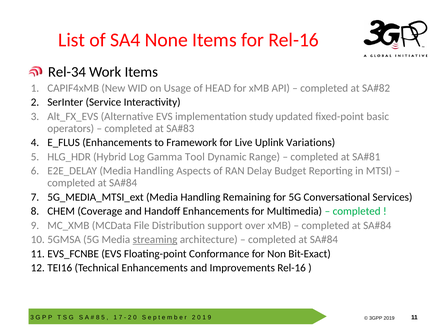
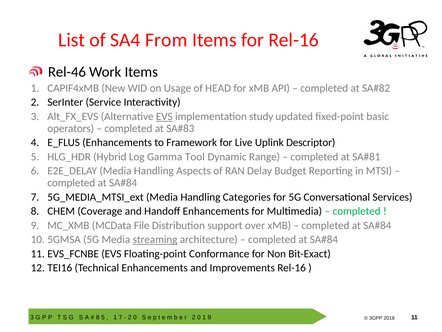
None: None -> From
Rel-34: Rel-34 -> Rel-46
EVS at (164, 116) underline: none -> present
Variations: Variations -> Descriptor
Remaining: Remaining -> Categories
